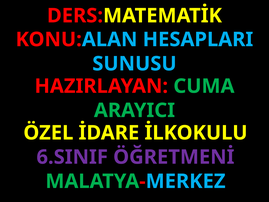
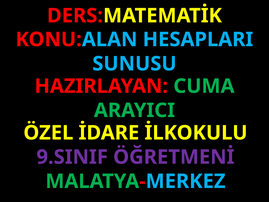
6.SINIF: 6.SINIF -> 9.SINIF
